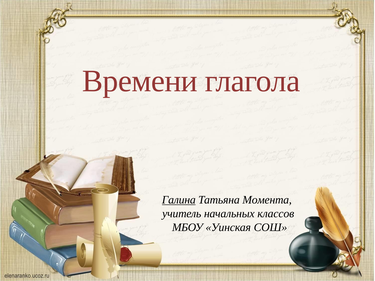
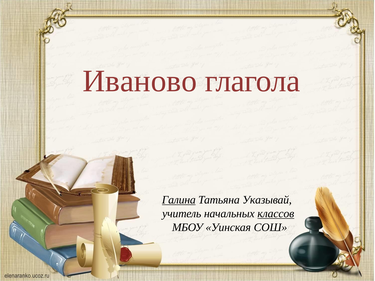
Времени: Времени -> Иваново
Момента: Момента -> Указывай
классов underline: none -> present
